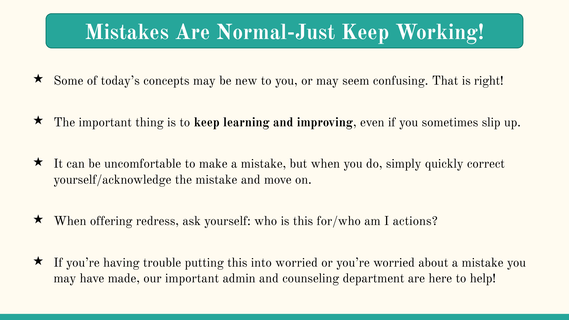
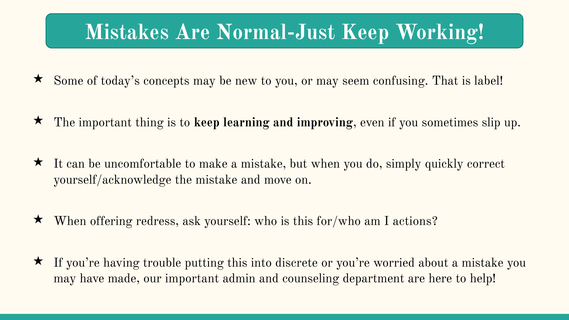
right: right -> label
into worried: worried -> discrete
